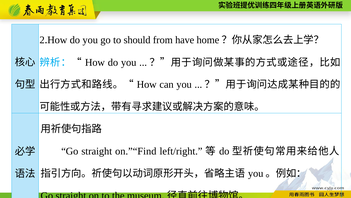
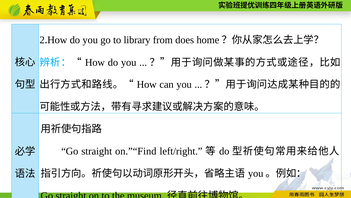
should: should -> library
have: have -> does
